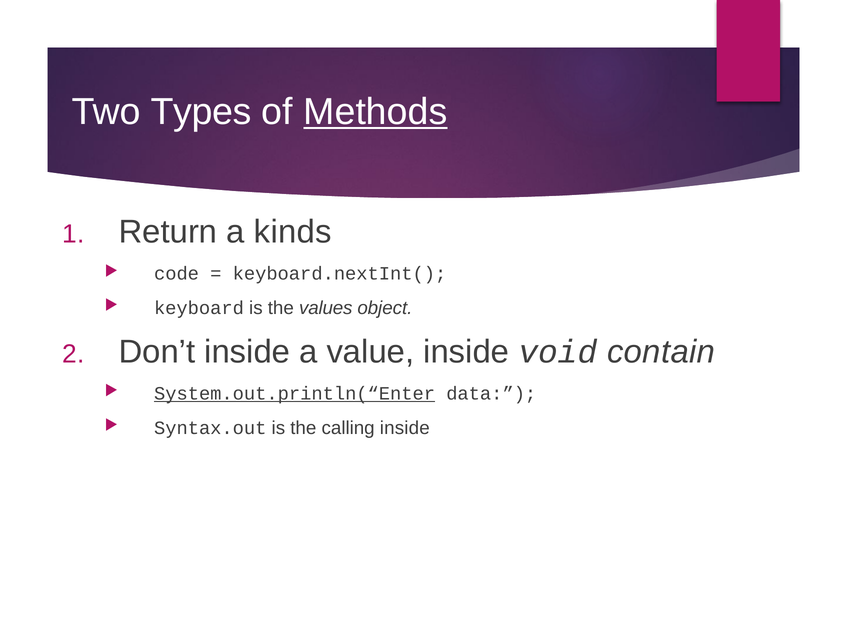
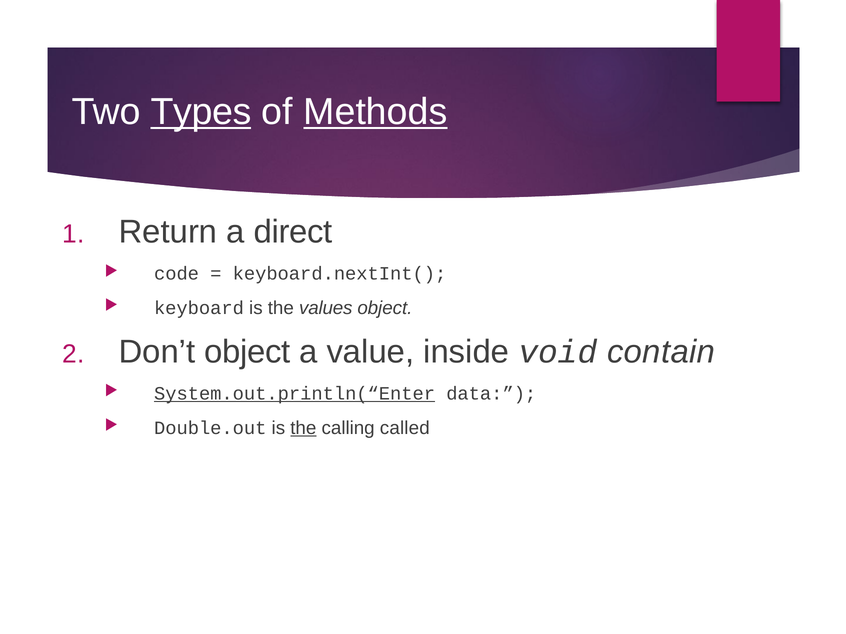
Types underline: none -> present
kinds: kinds -> direct
Don’t inside: inside -> object
Syntax.out: Syntax.out -> Double.out
the at (303, 428) underline: none -> present
calling inside: inside -> called
